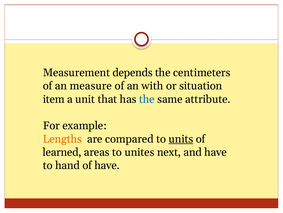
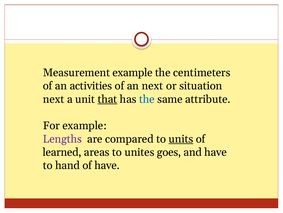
Measurement depends: depends -> example
measure: measure -> activities
an with: with -> next
item at (54, 99): item -> next
that underline: none -> present
Lengths colour: orange -> purple
next: next -> goes
